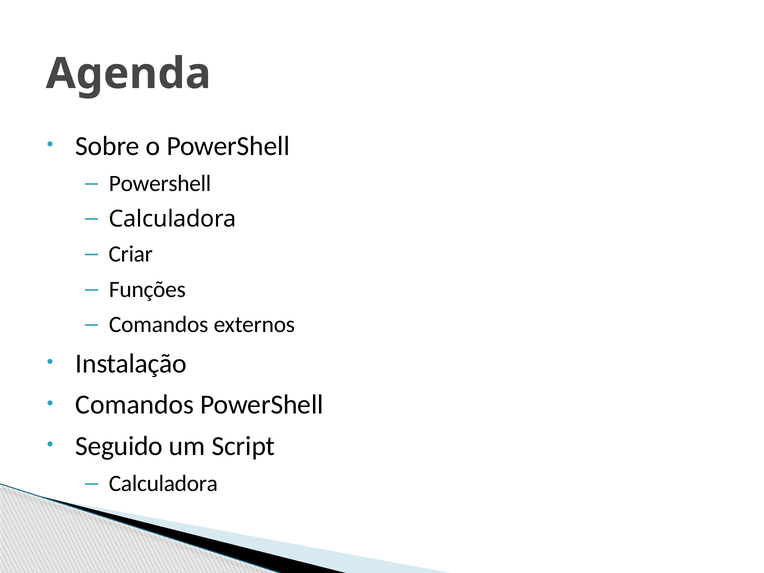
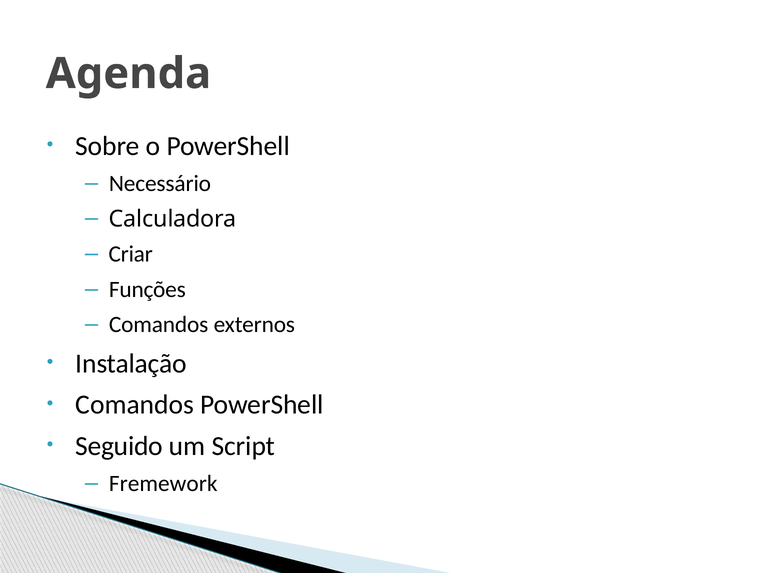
Powershell at (160, 184): Powershell -> Necessário
Calculadora at (163, 483): Calculadora -> Fremework
